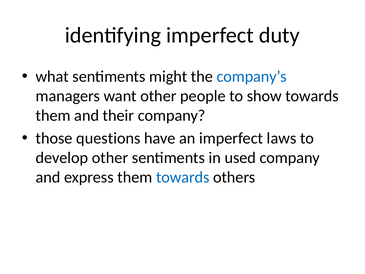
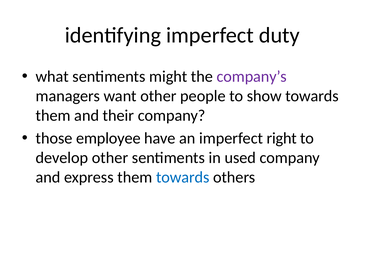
company’s colour: blue -> purple
questions: questions -> employee
laws: laws -> right
